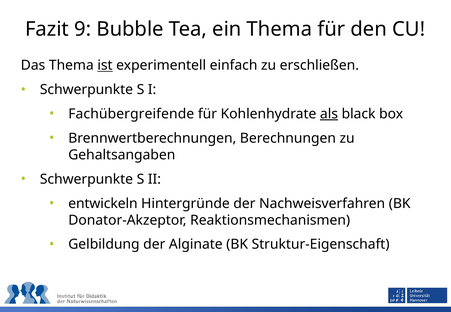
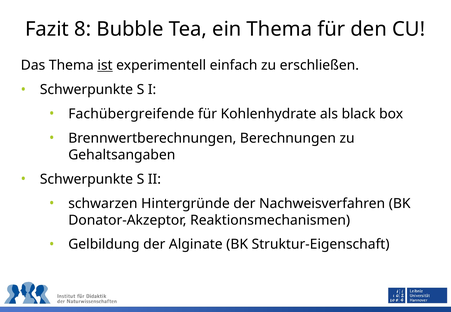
9: 9 -> 8
als underline: present -> none
entwickeln: entwickeln -> schwarzen
